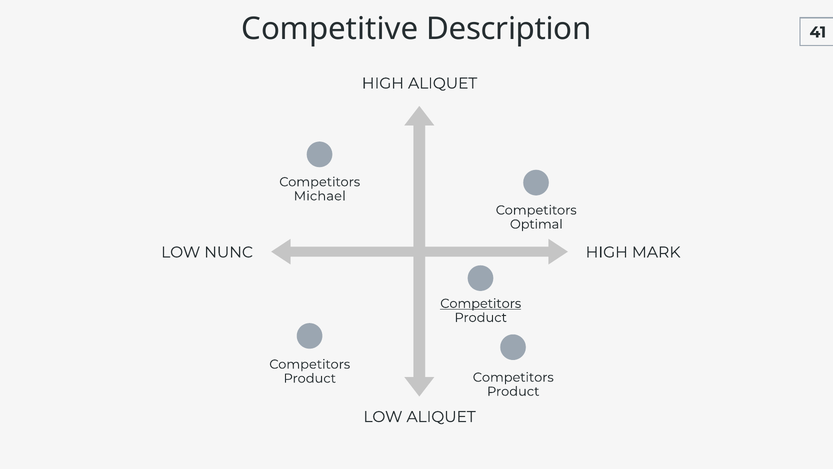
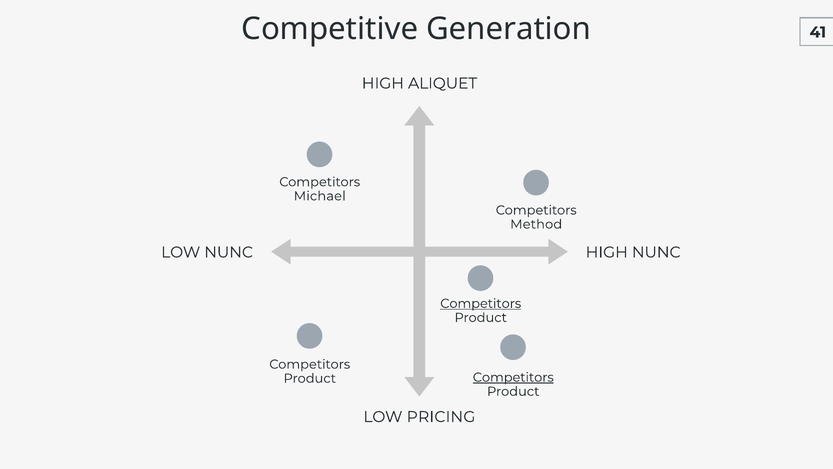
Description: Description -> Generation
Optimal: Optimal -> Method
HIGH MARK: MARK -> NUNC
Competitors at (513, 377) underline: none -> present
LOW ALIQUET: ALIQUET -> PRICING
